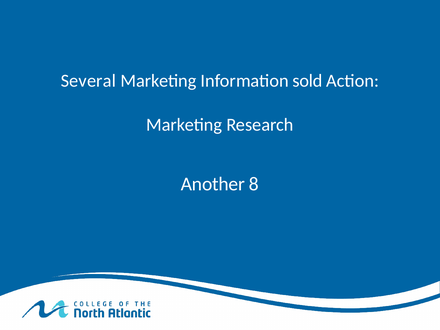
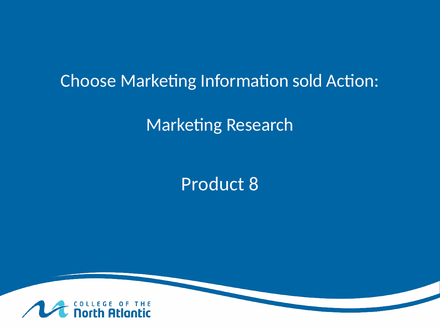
Several: Several -> Choose
Another: Another -> Product
